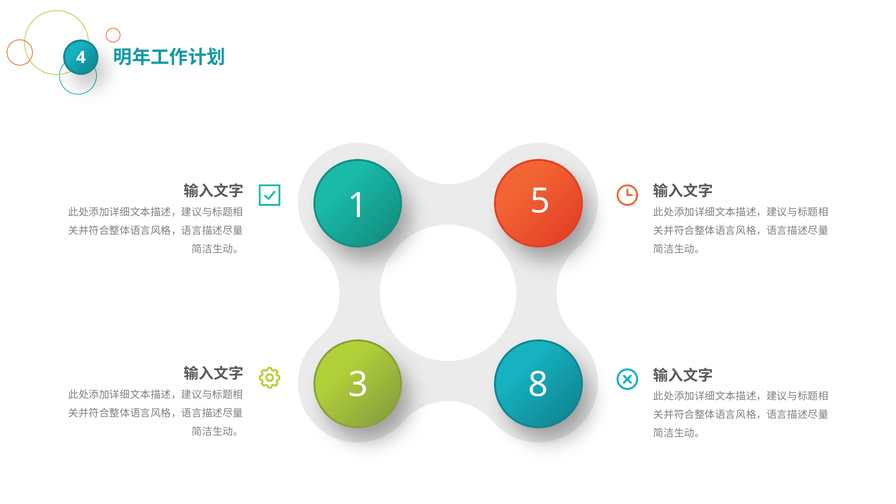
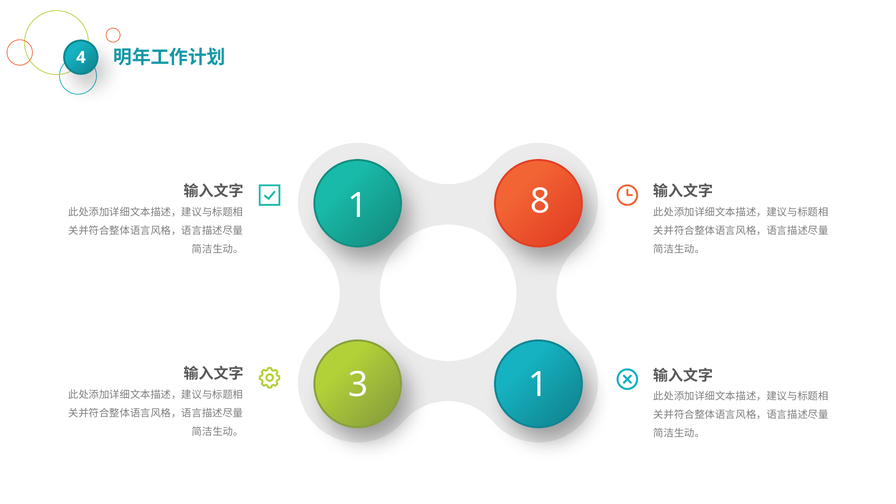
5: 5 -> 8
3 8: 8 -> 1
